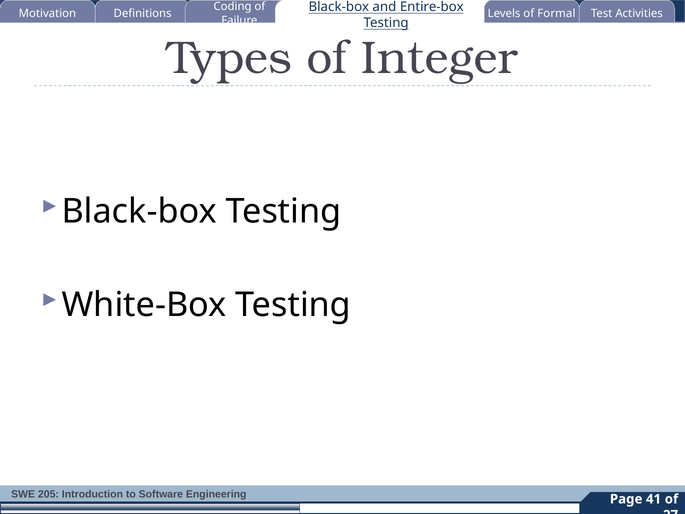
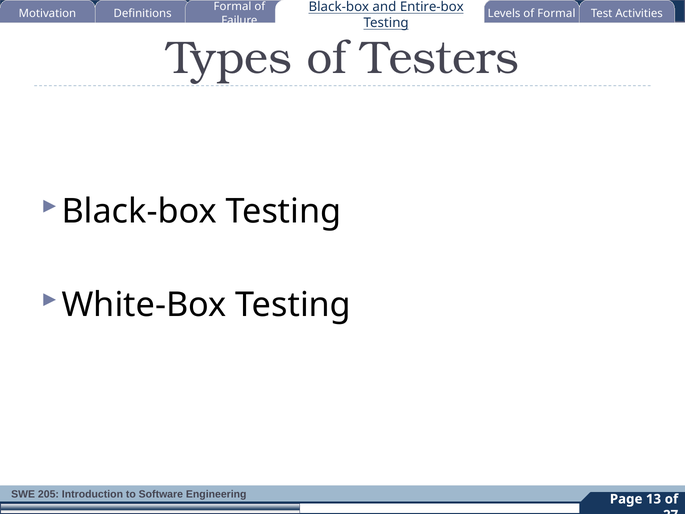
Coding at (233, 7): Coding -> Formal
Integer: Integer -> Testers
41: 41 -> 13
